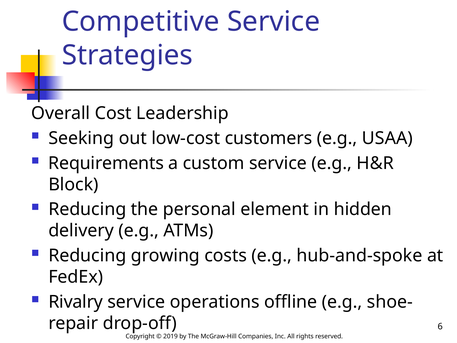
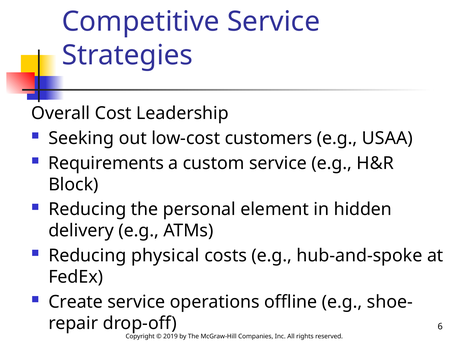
growing: growing -> physical
Rivalry: Rivalry -> Create
